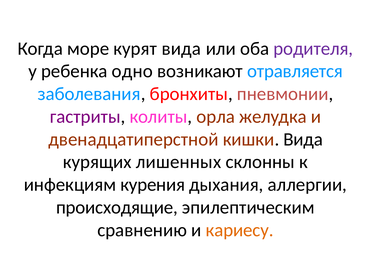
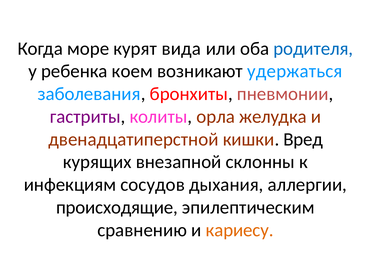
родителя colour: purple -> blue
одно: одно -> коем
отравляется: отравляется -> удержаться
кишки Вида: Вида -> Вред
лишенных: лишенных -> внезапной
курения: курения -> сосудов
